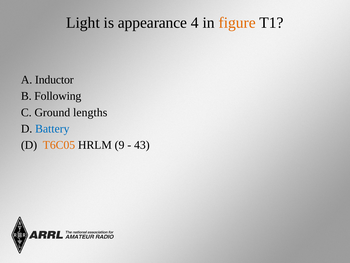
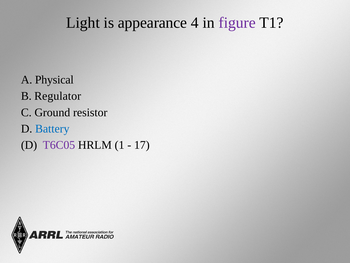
figure colour: orange -> purple
Inductor: Inductor -> Physical
Following: Following -> Regulator
lengths: lengths -> resistor
T6C05 colour: orange -> purple
9: 9 -> 1
43: 43 -> 17
